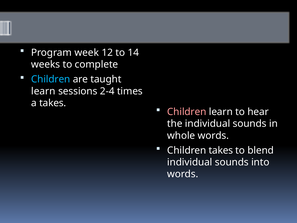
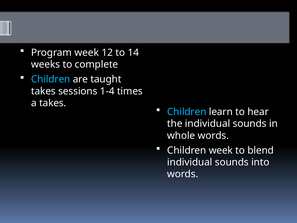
learn at (43, 91): learn -> takes
2-4: 2-4 -> 1-4
Children at (187, 112) colour: pink -> light blue
Children takes: takes -> week
